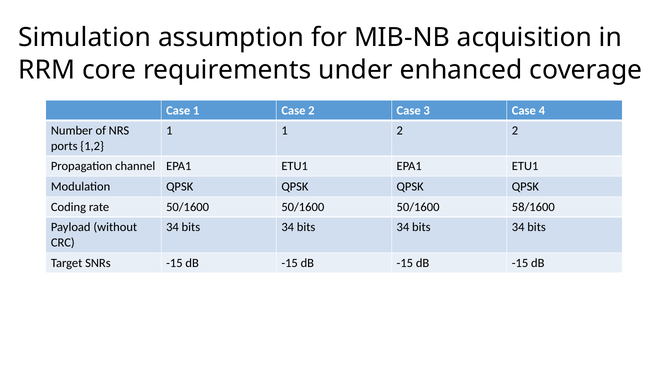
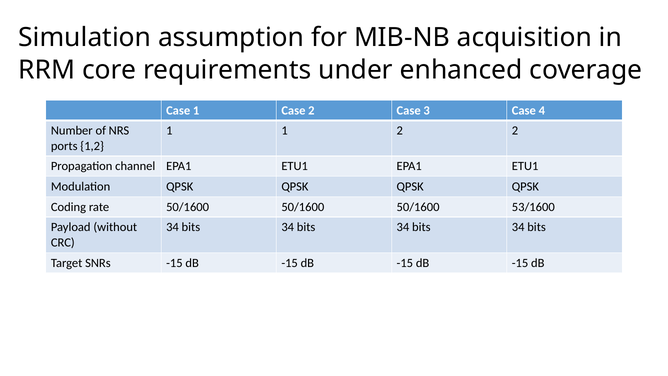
58/1600: 58/1600 -> 53/1600
